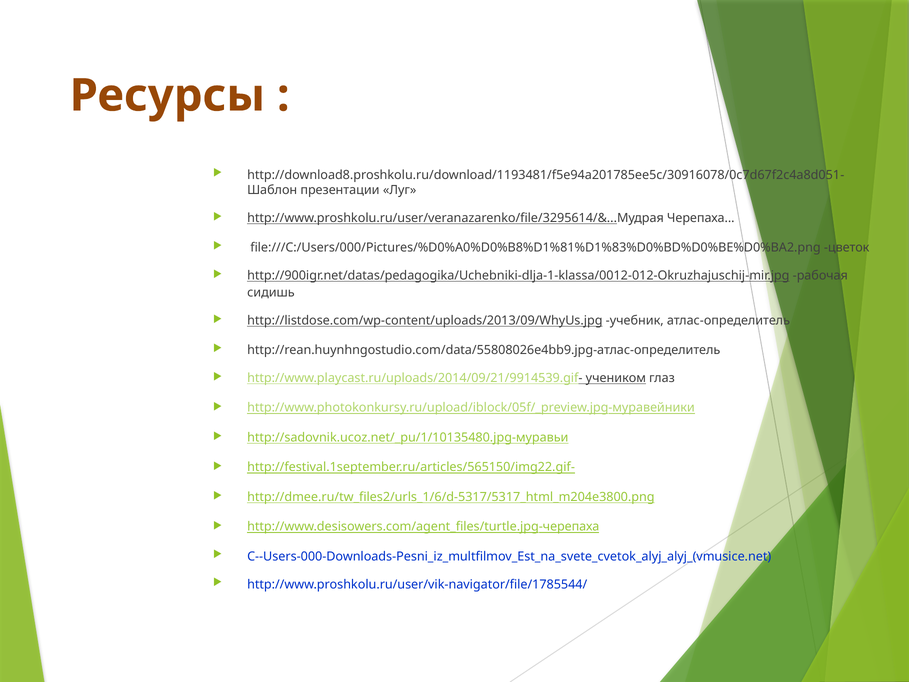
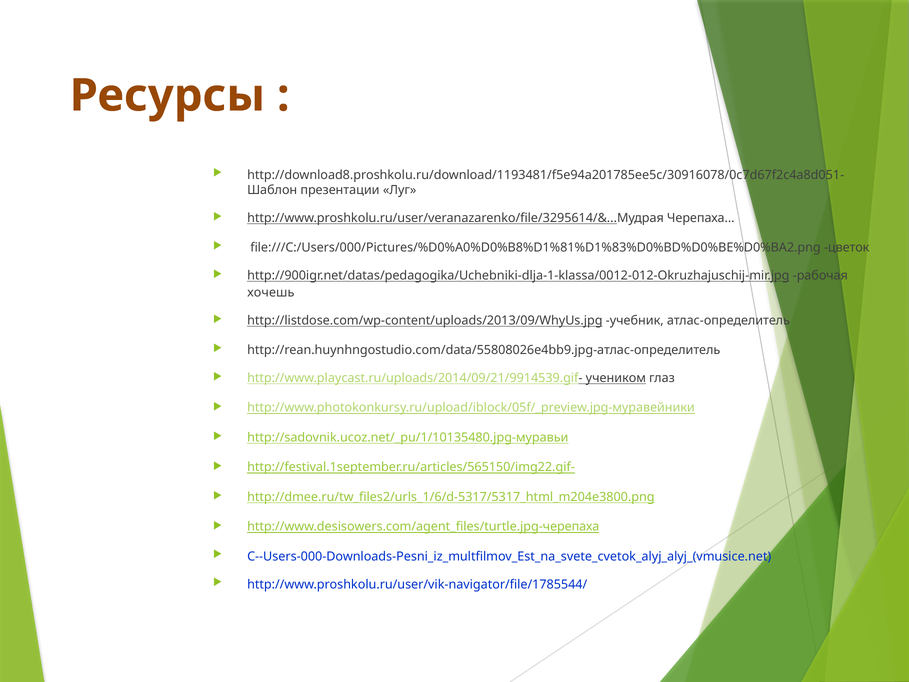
сидишь: сидишь -> хочешь
